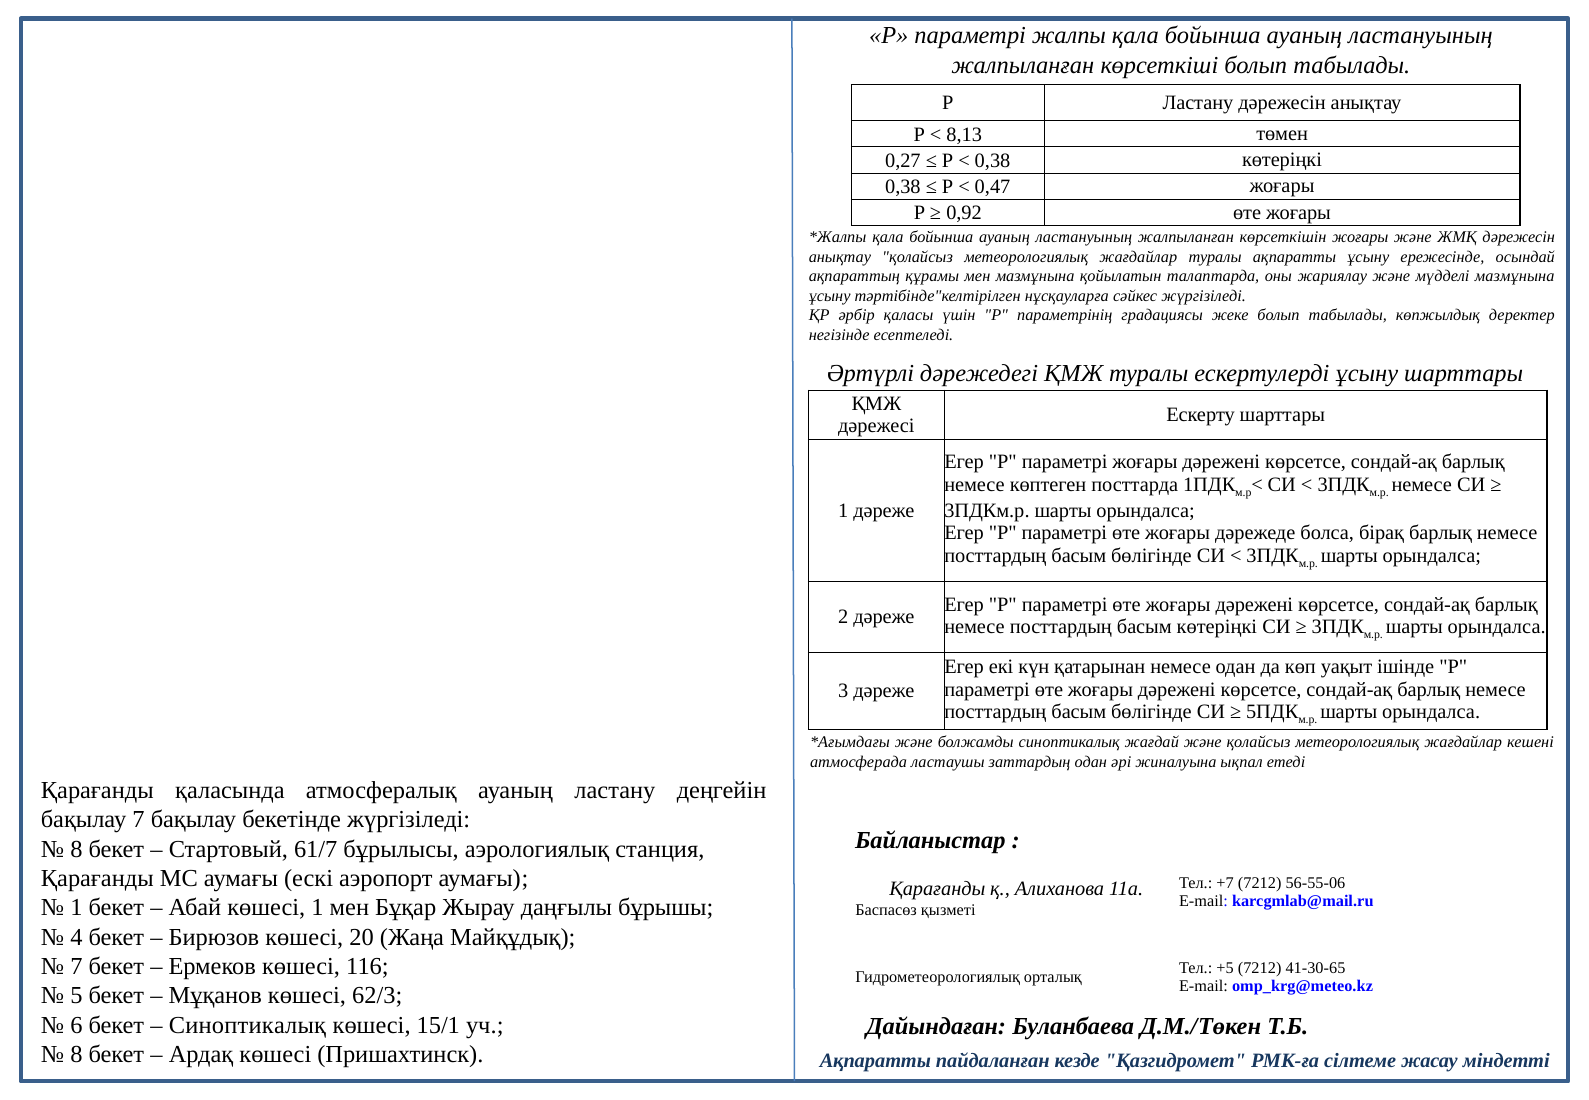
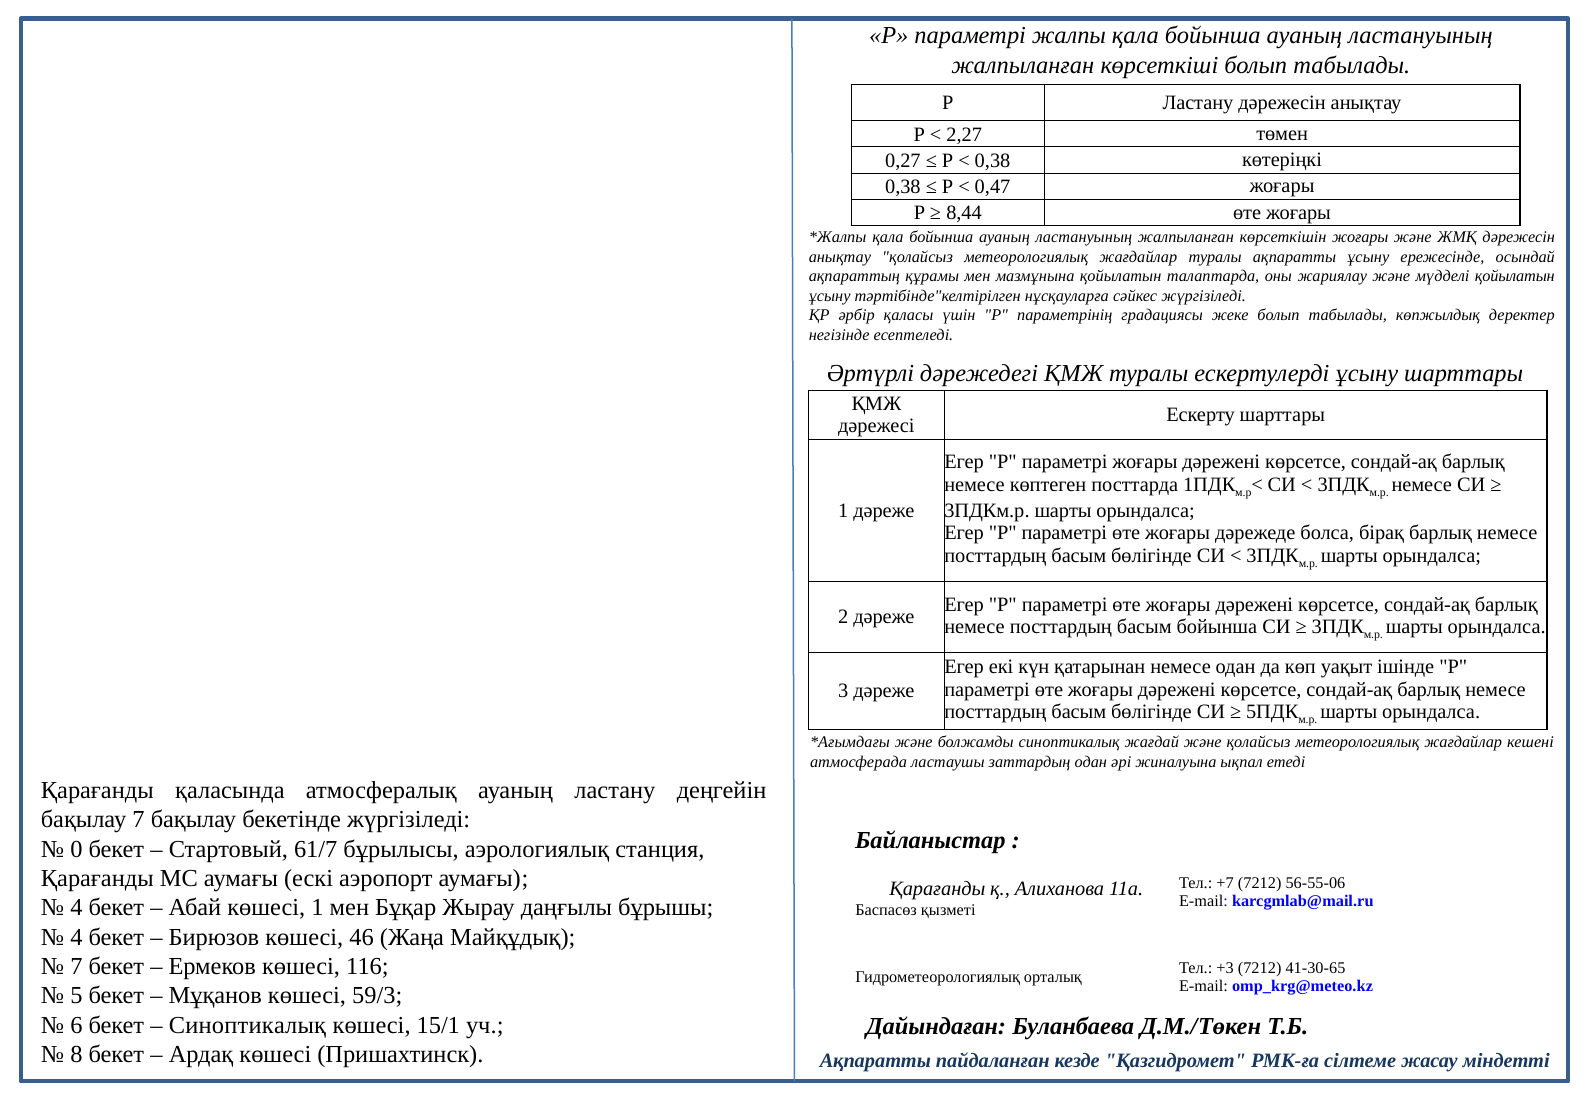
8,13: 8,13 -> 2,27
0,92: 0,92 -> 8,44
мүдделі мазмұнына: мазмұнына -> қойылатын
басым көтеріңкі: көтеріңкі -> бойынша
8 at (76, 849): 8 -> 0
1 at (76, 908): 1 -> 4
20: 20 -> 46
+5: +5 -> +3
62/3: 62/3 -> 59/3
